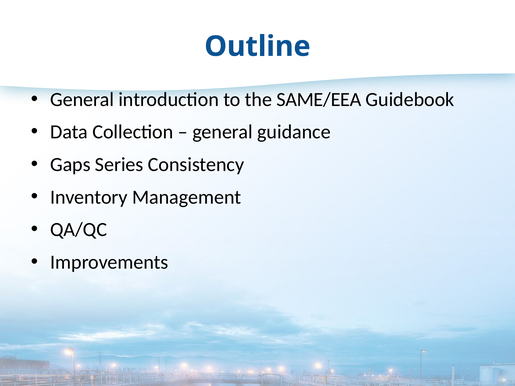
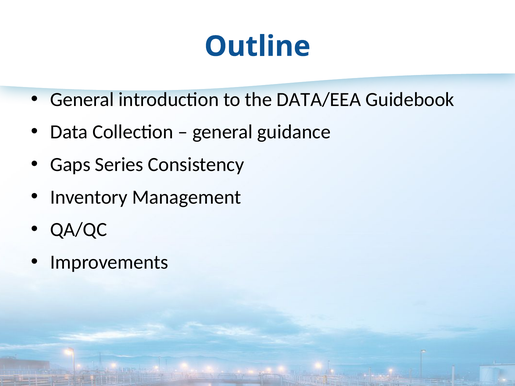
SAME/EEA: SAME/EEA -> DATA/EEA
